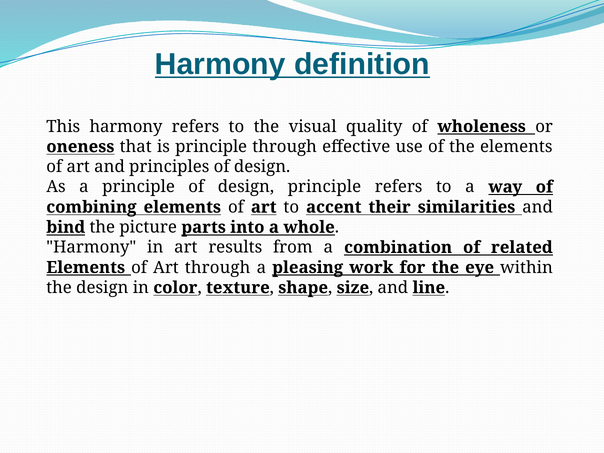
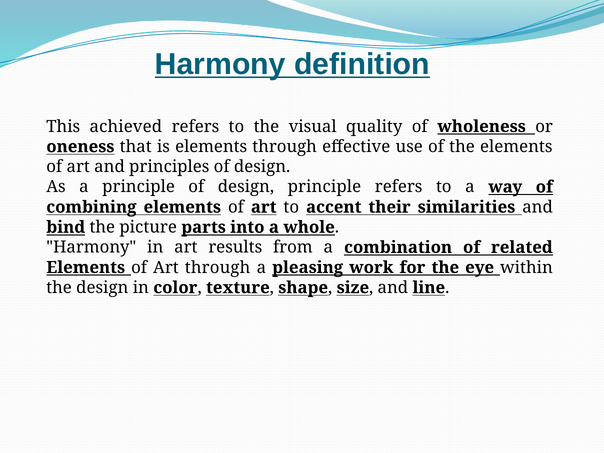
This harmony: harmony -> achieved
is principle: principle -> elements
